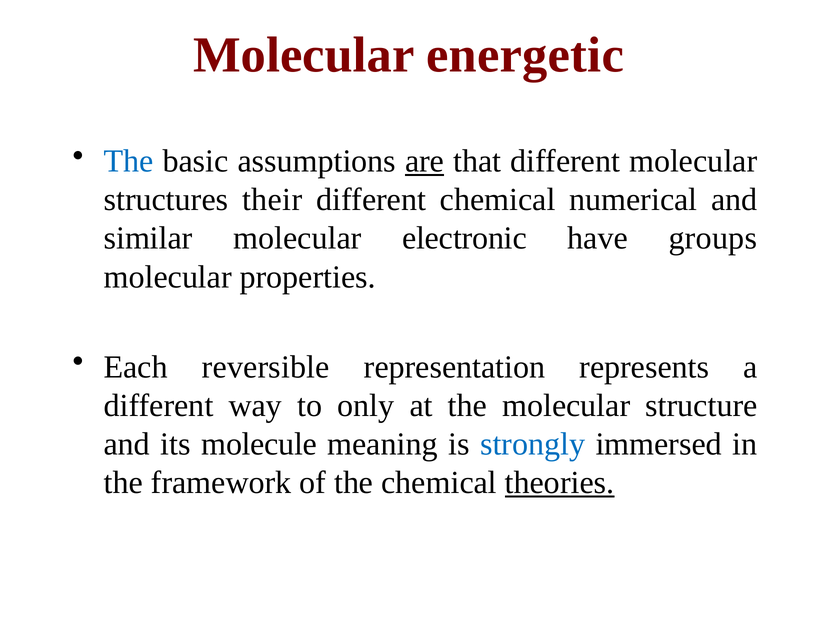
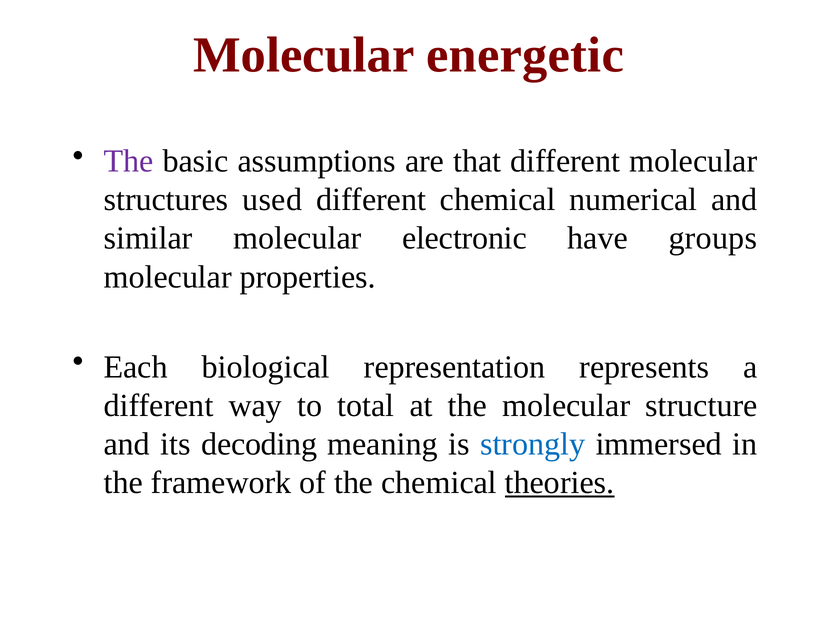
The at (129, 161) colour: blue -> purple
are underline: present -> none
their: their -> used
reversible: reversible -> biological
only: only -> total
molecule: molecule -> decoding
